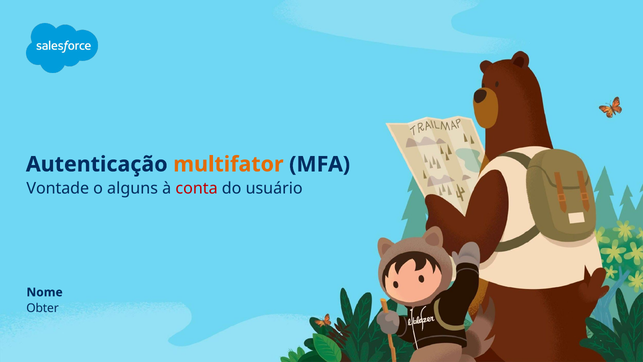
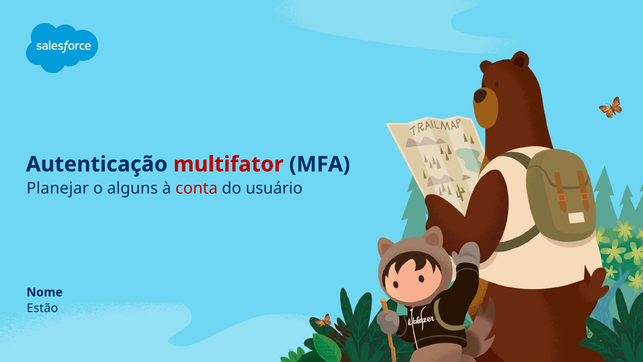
multifator colour: orange -> red
Vontade: Vontade -> Planejar
Obter: Obter -> Estão
